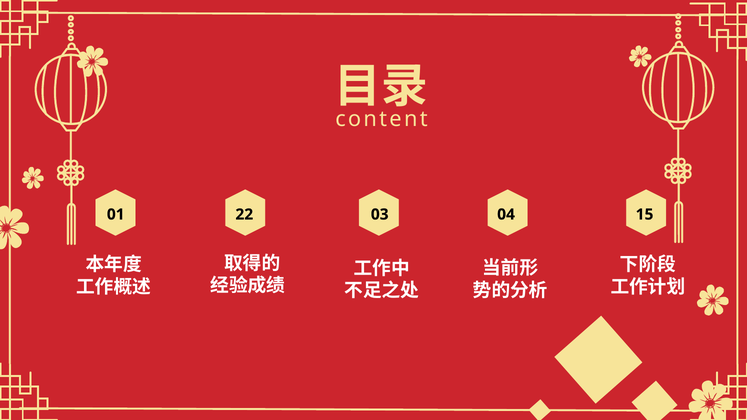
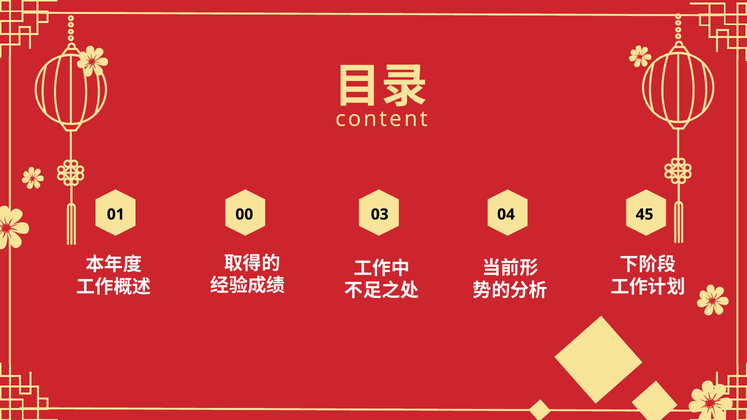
22: 22 -> 00
15: 15 -> 45
